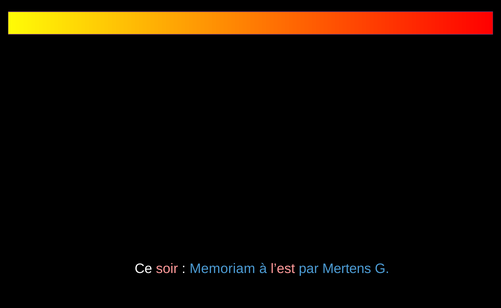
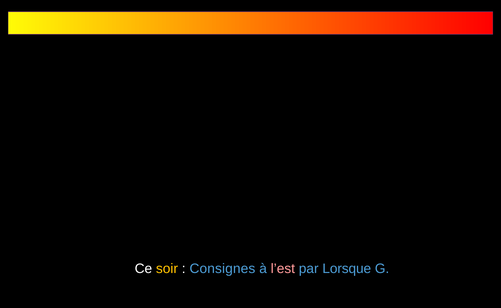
soir colour: pink -> yellow
Memoriam: Memoriam -> Consignes
Mertens: Mertens -> Lorsque
